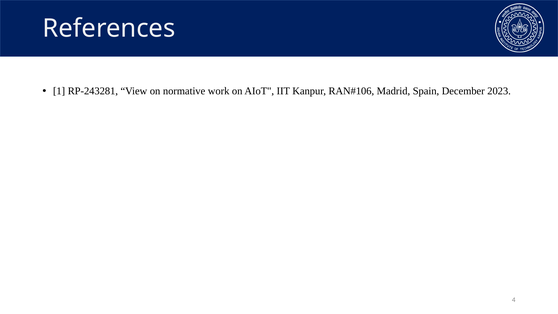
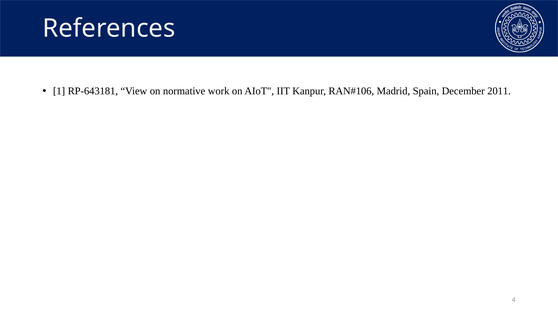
RP-243281: RP-243281 -> RP-643181
2023: 2023 -> 2011
